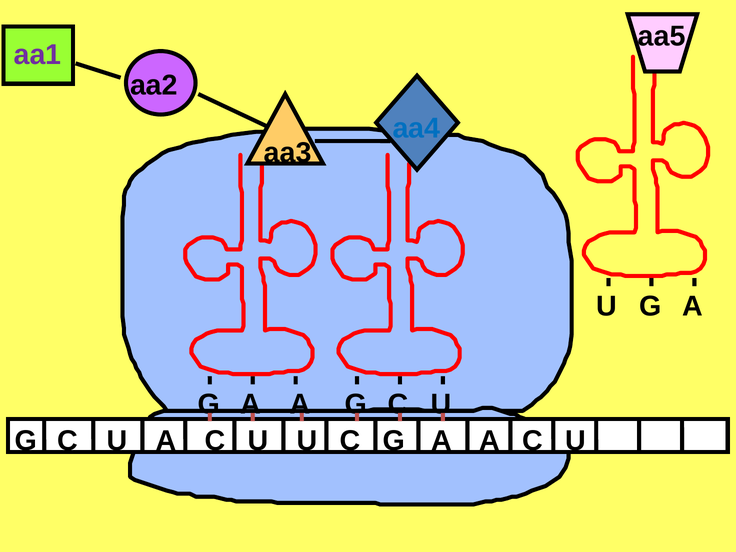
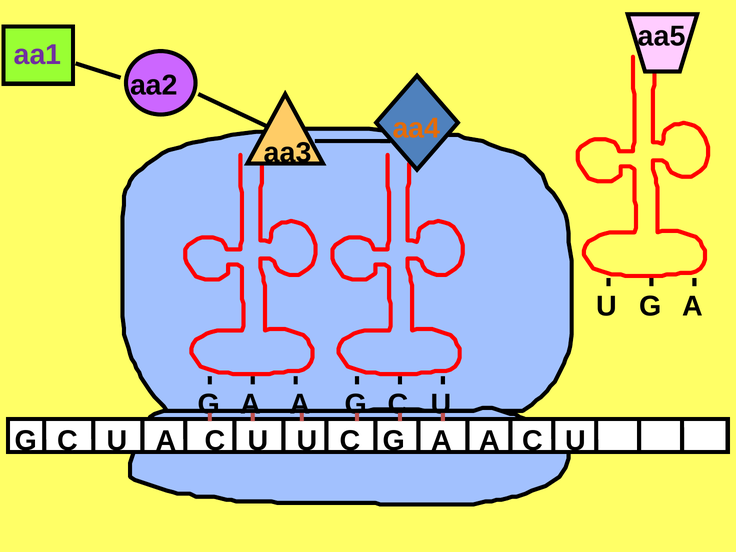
aa4 colour: blue -> orange
